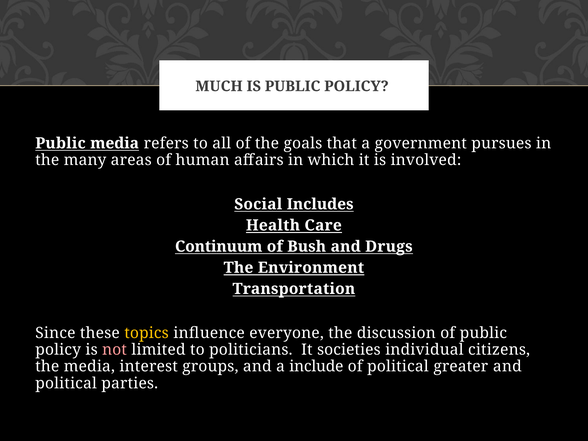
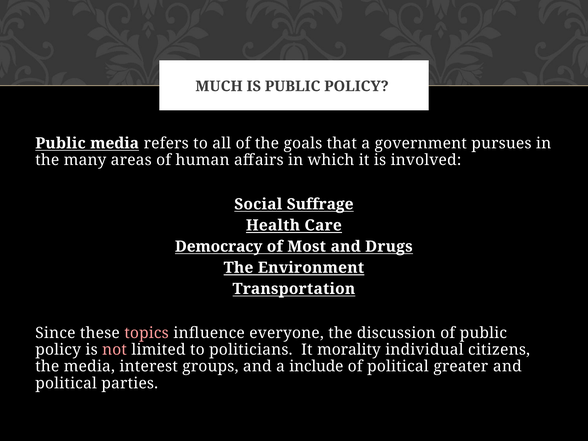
Includes: Includes -> Suffrage
Continuum: Continuum -> Democracy
Bush: Bush -> Most
topics colour: yellow -> pink
societies: societies -> morality
